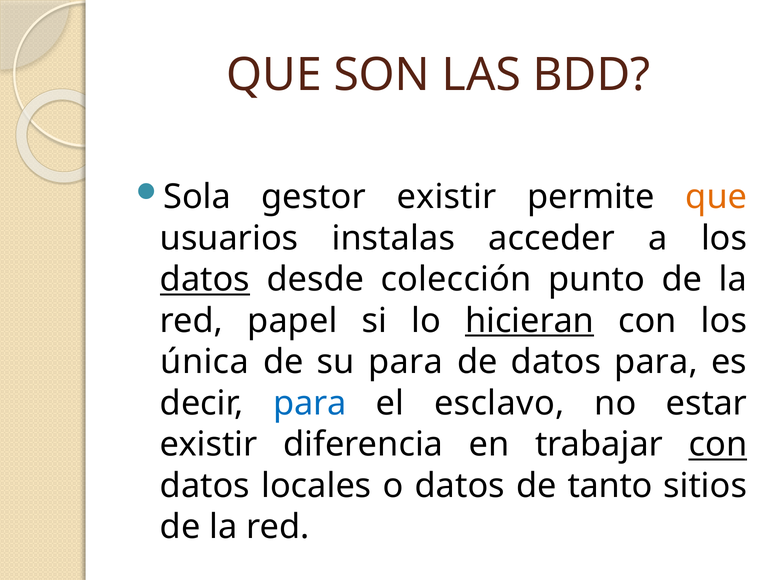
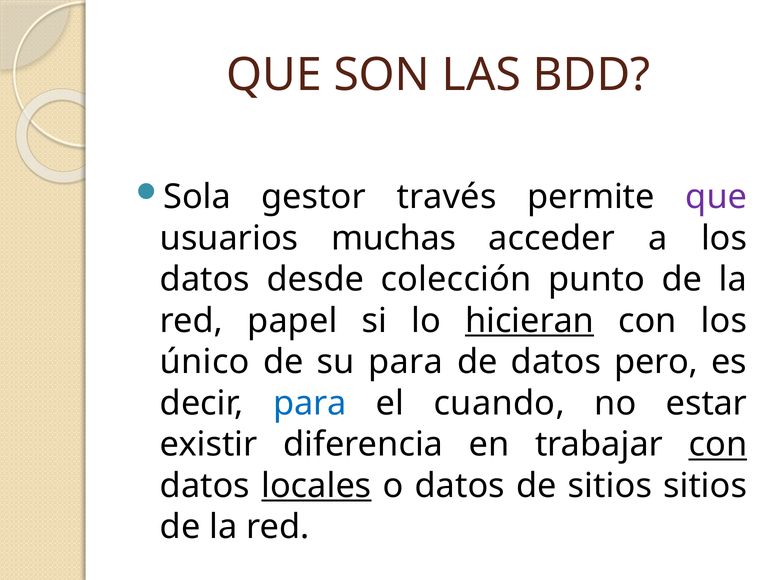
gestor existir: existir -> través
que at (716, 197) colour: orange -> purple
instalas: instalas -> muchas
datos at (205, 279) underline: present -> none
única: única -> único
datos para: para -> pero
esclavo: esclavo -> cuando
locales underline: none -> present
de tanto: tanto -> sitios
